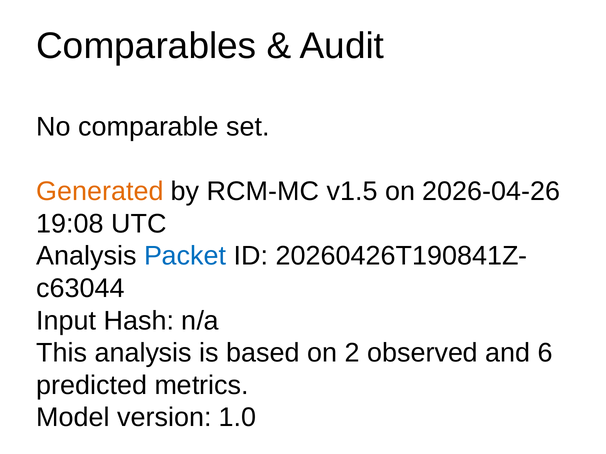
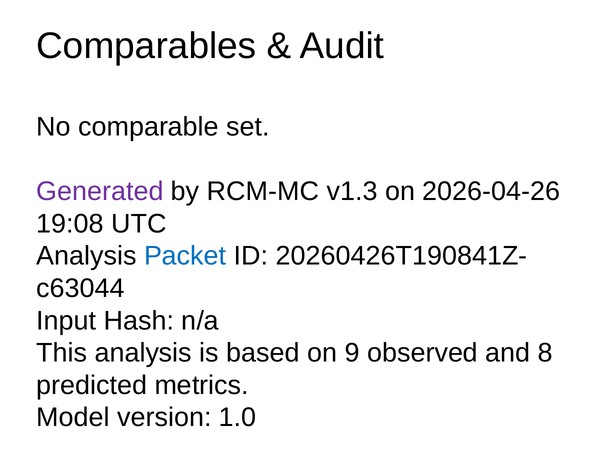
Generated colour: orange -> purple
v1.5: v1.5 -> v1.3
2: 2 -> 9
6: 6 -> 8
